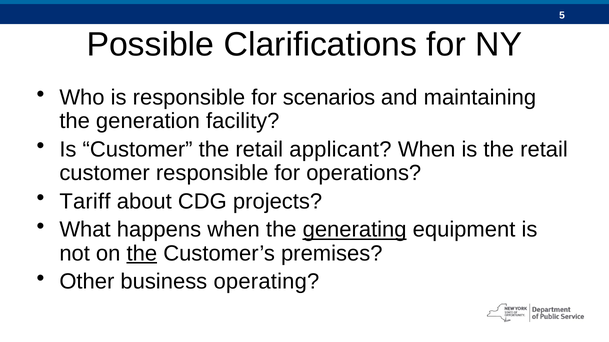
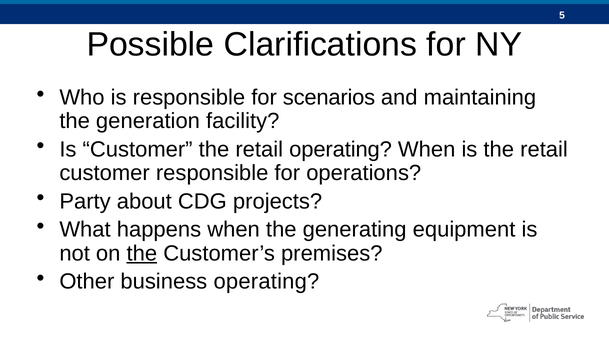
retail applicant: applicant -> operating
Tariff: Tariff -> Party
generating underline: present -> none
